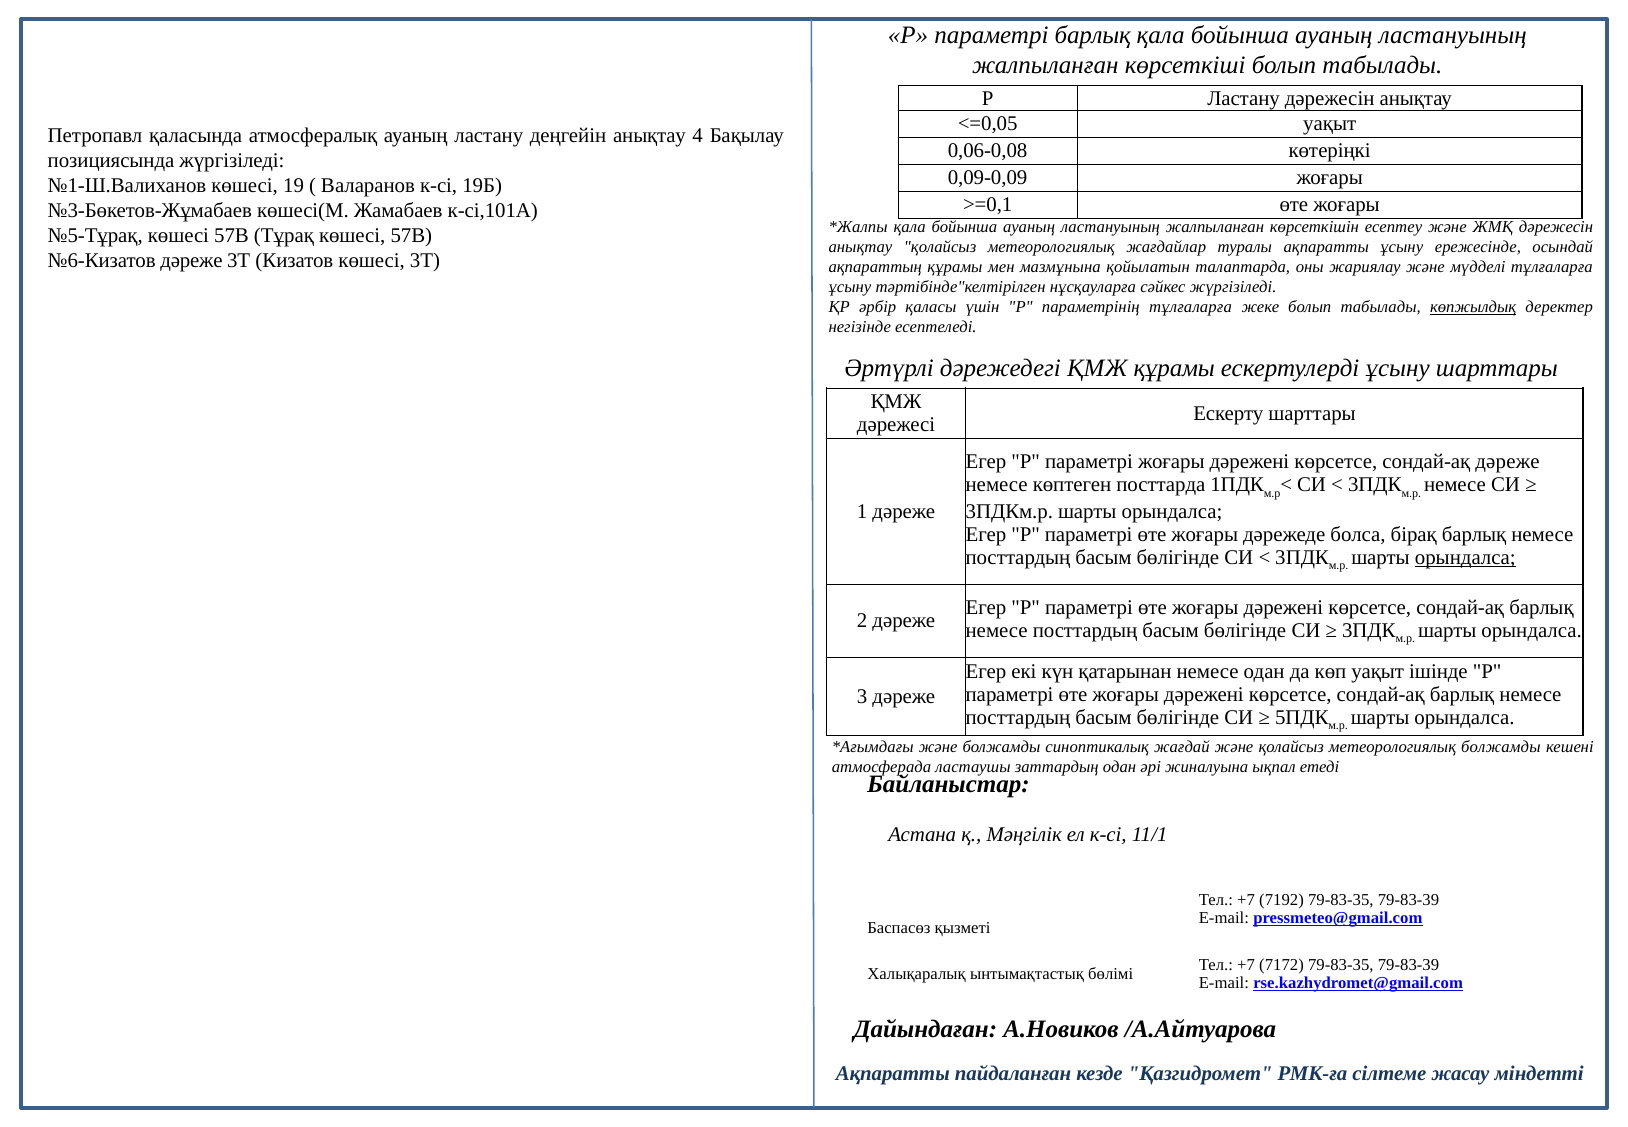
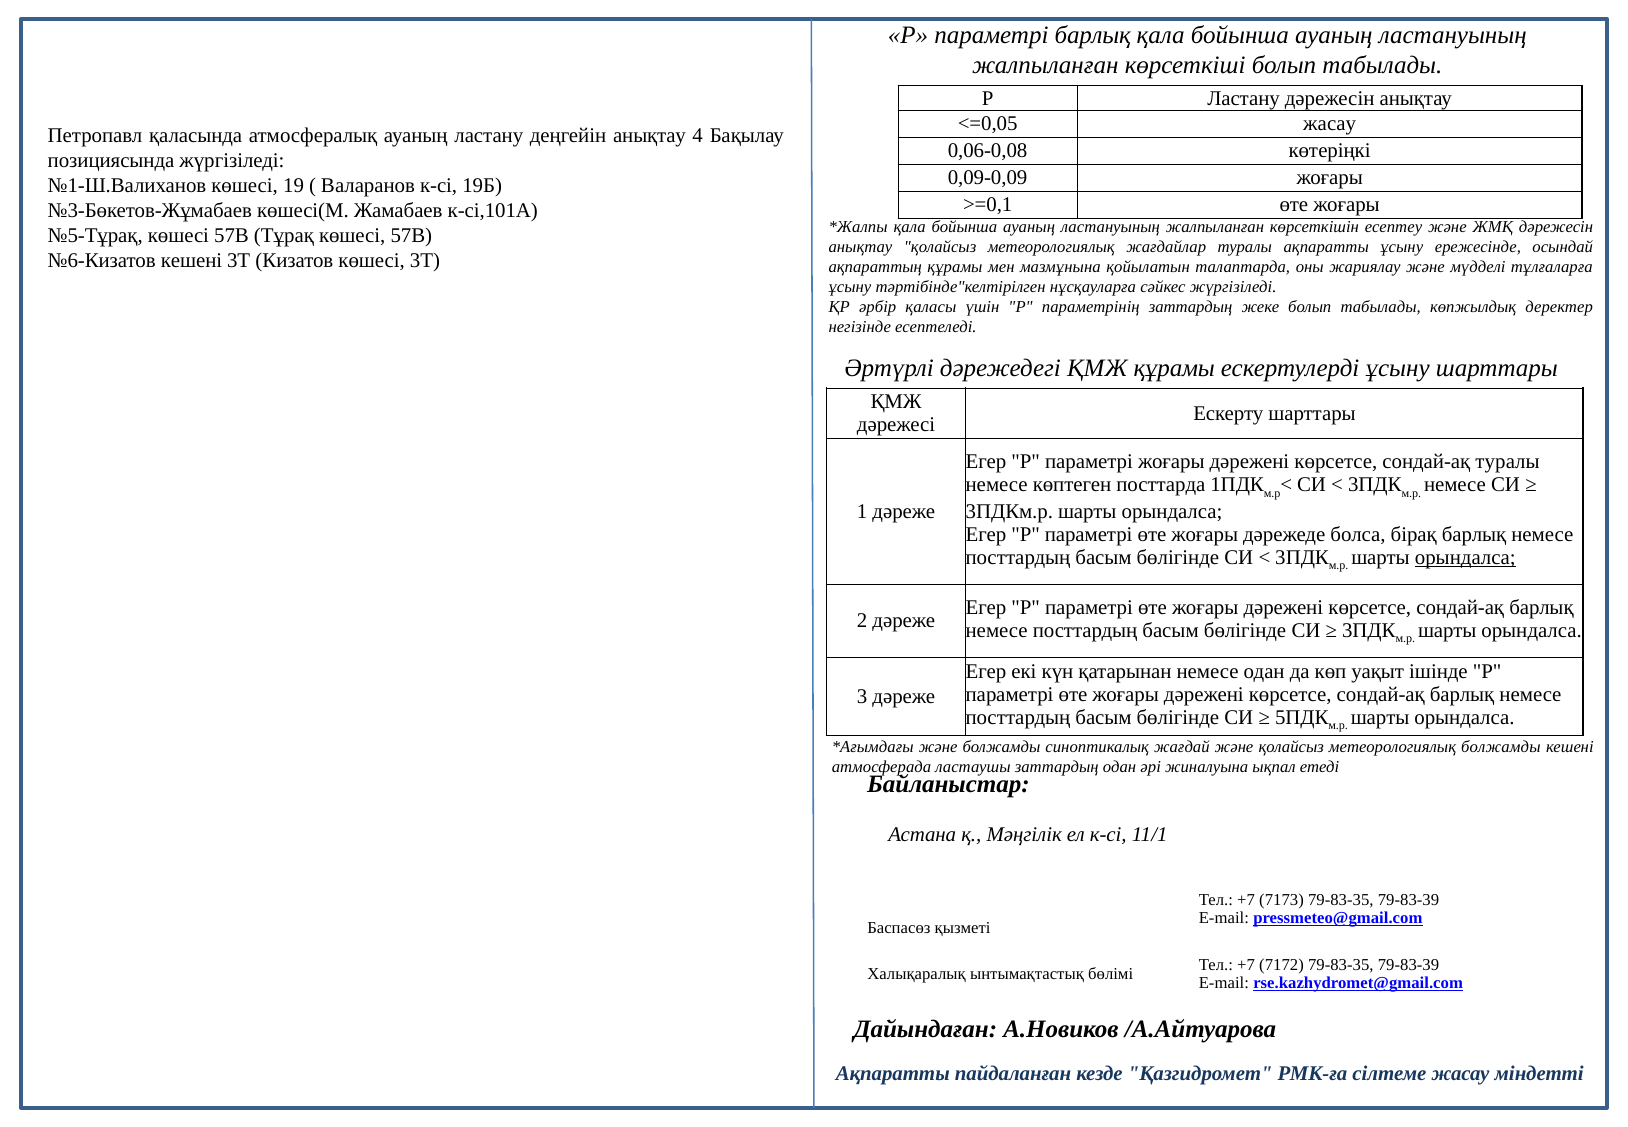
<=0,05 уақыт: уақыт -> жасау
№6-Кизатов дәреже: дәреже -> кешені
параметрінің тұлғаларға: тұлғаларға -> заттардың
көпжылдық underline: present -> none
сондай-ақ дәреже: дәреже -> туралы
7192: 7192 -> 7173
